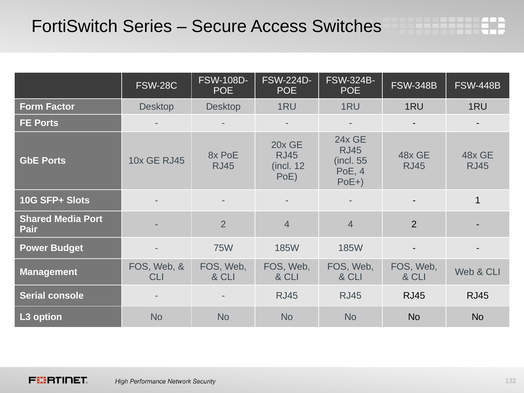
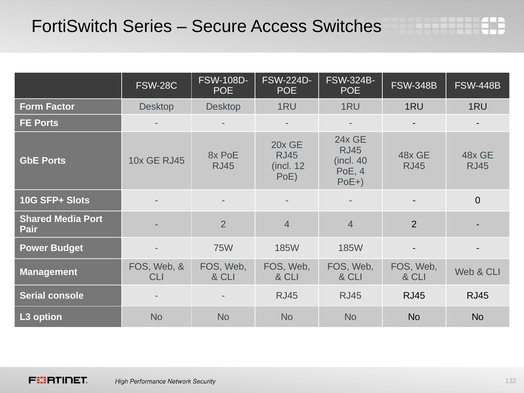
55: 55 -> 40
1: 1 -> 0
